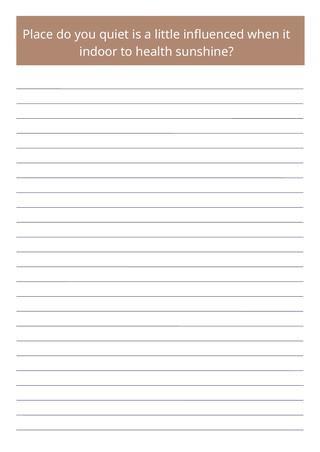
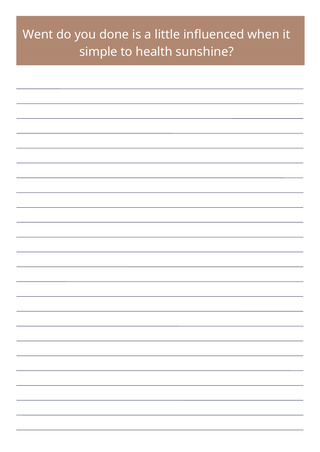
Place: Place -> Went
quiet: quiet -> done
indoor: indoor -> simple
